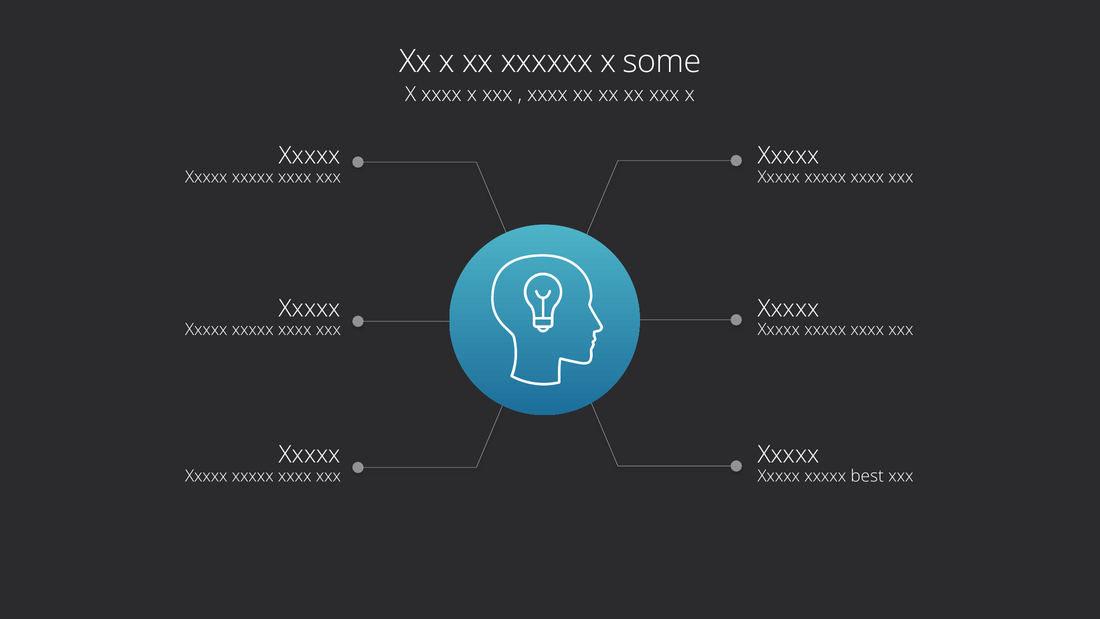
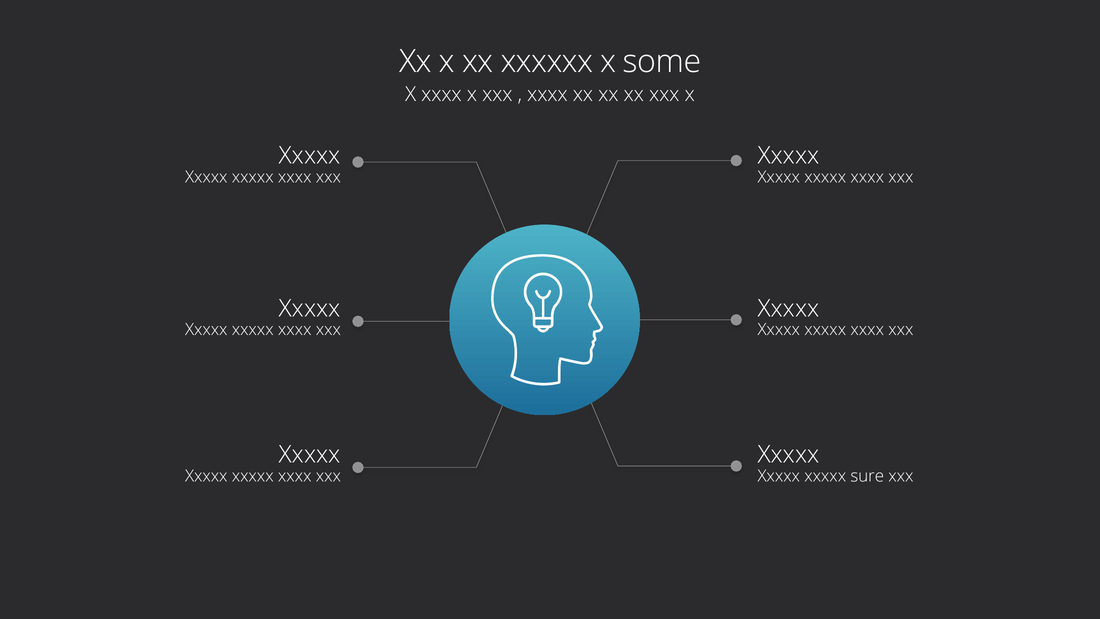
best: best -> sure
